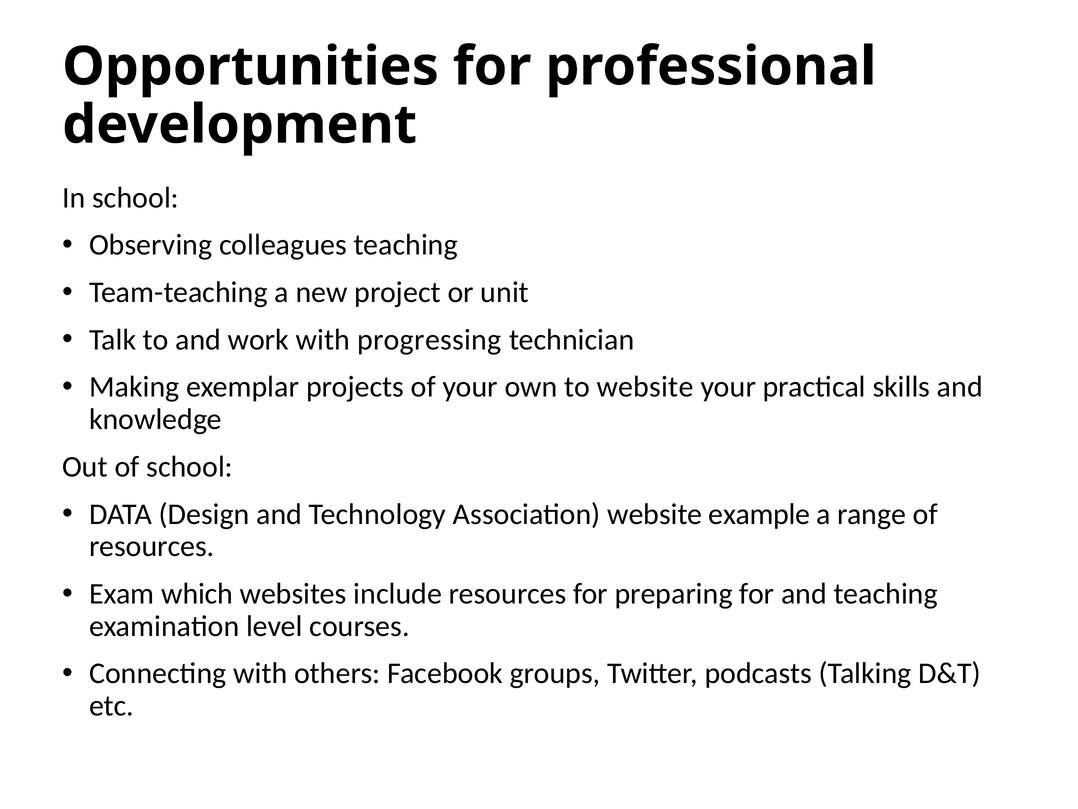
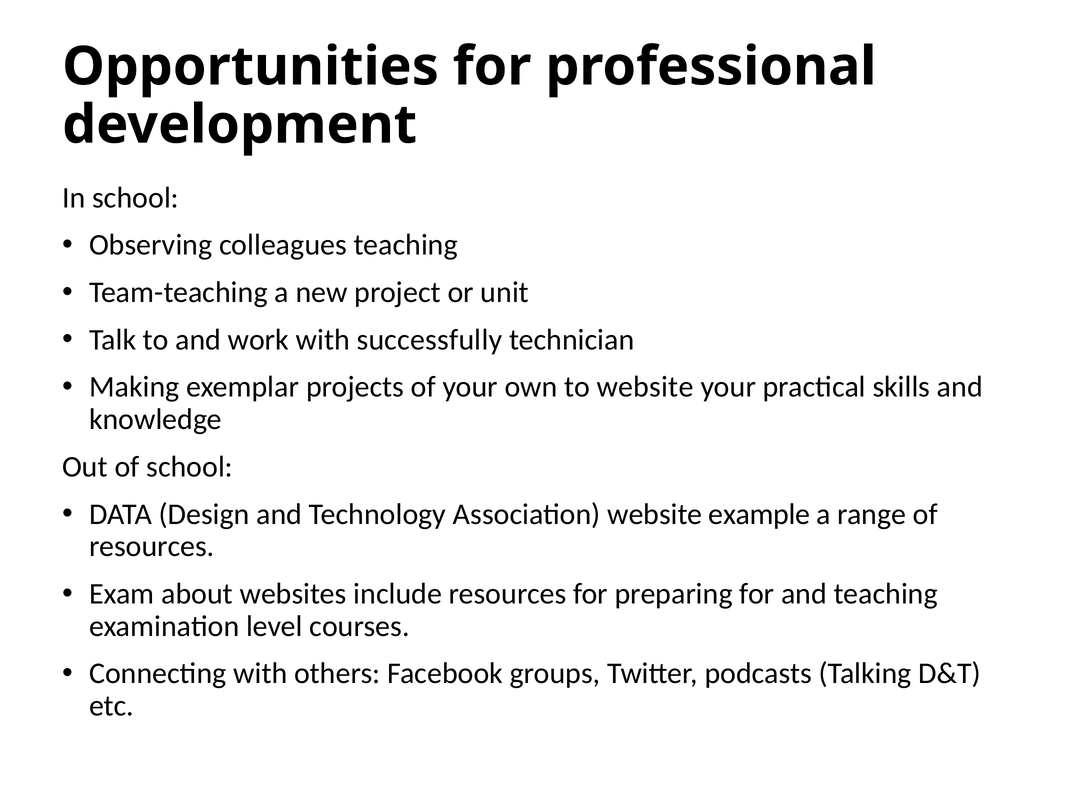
progressing: progressing -> successfully
which: which -> about
